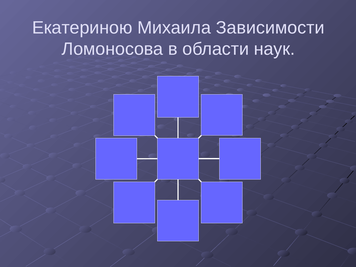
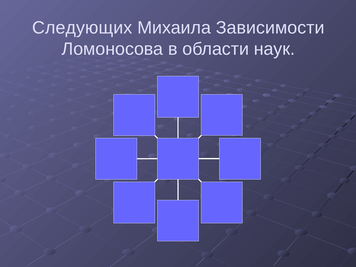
Екатериною: Екатериною -> Следующих
